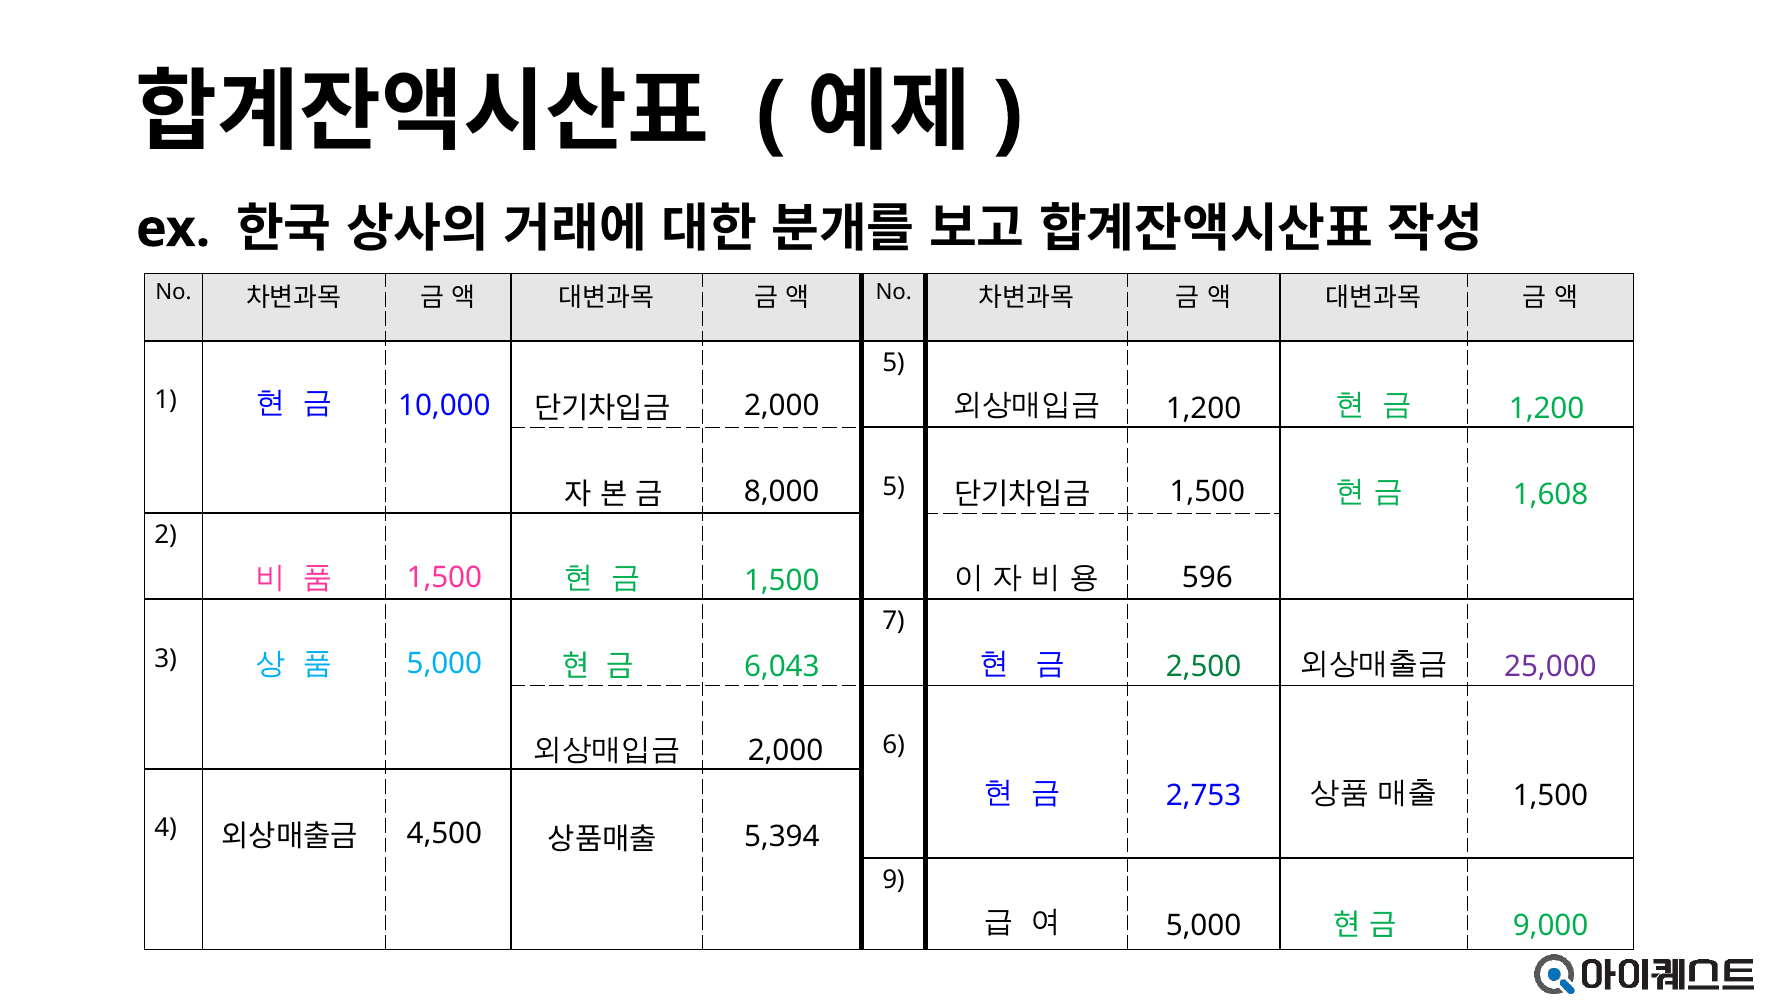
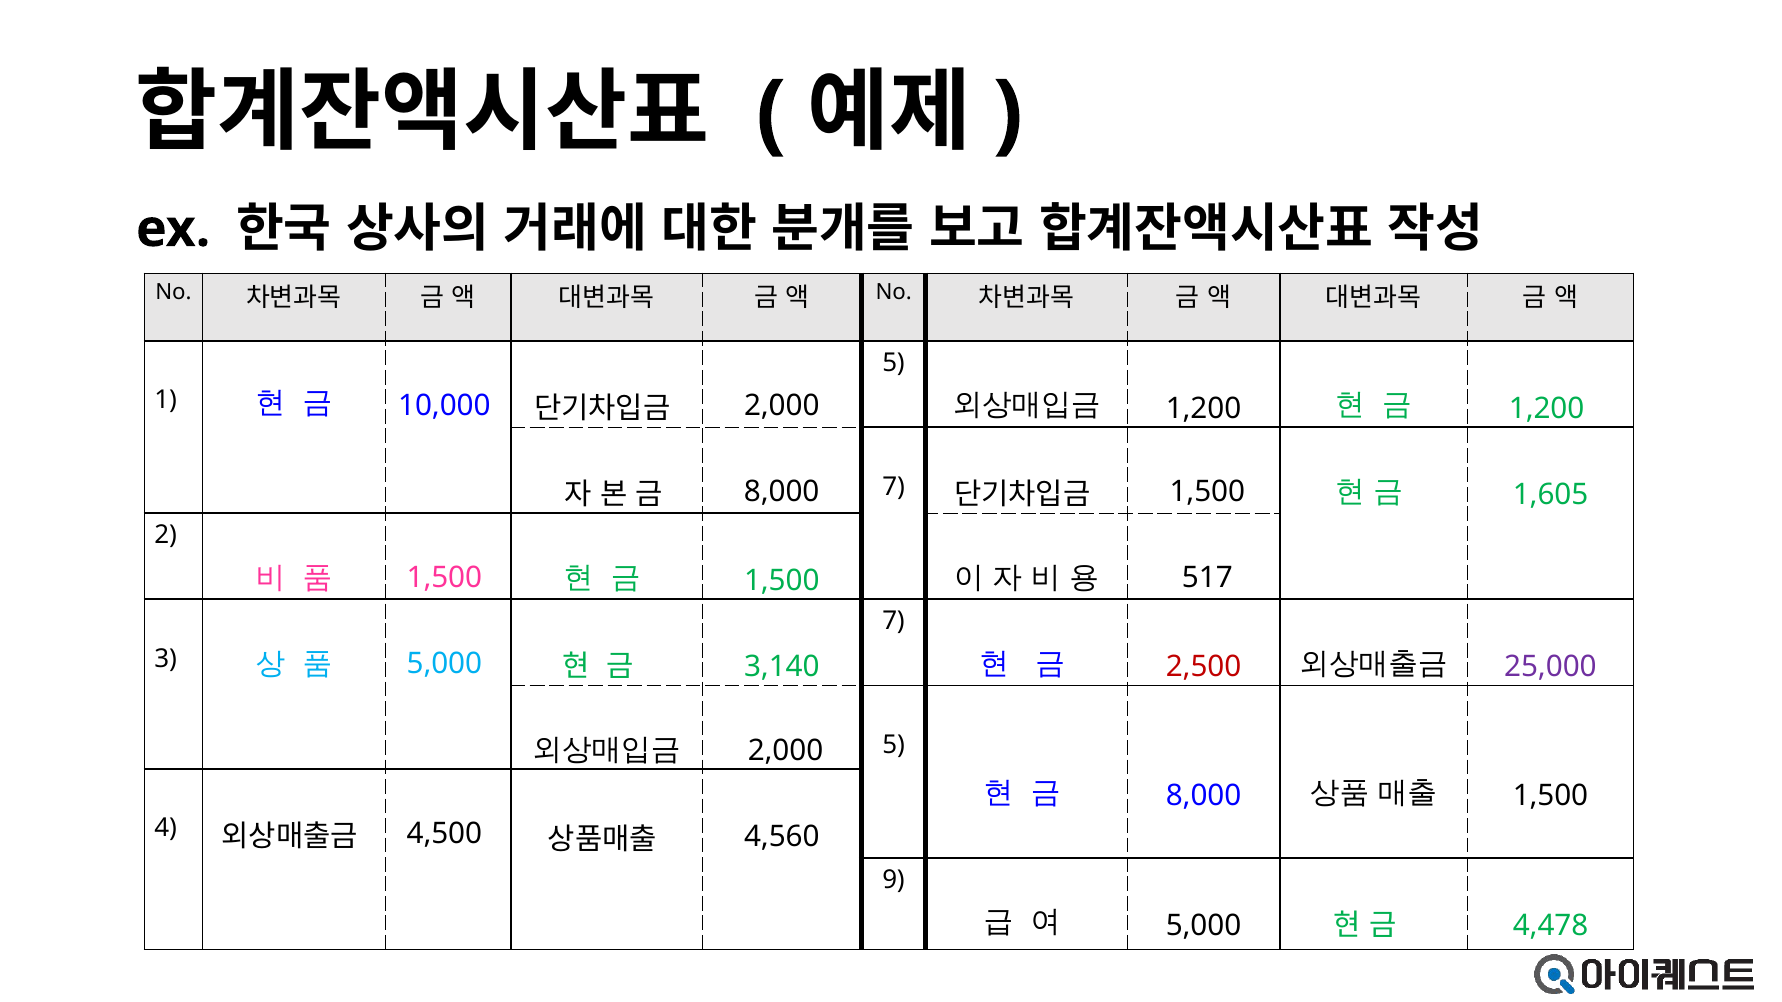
8,000 5: 5 -> 7
1,608: 1,608 -> 1,605
596: 596 -> 517
6,043: 6,043 -> 3,140
2,500 colour: green -> red
6 at (894, 745): 6 -> 5
2,753 at (1204, 796): 2,753 -> 8,000
5,394: 5,394 -> 4,560
9,000: 9,000 -> 4,478
